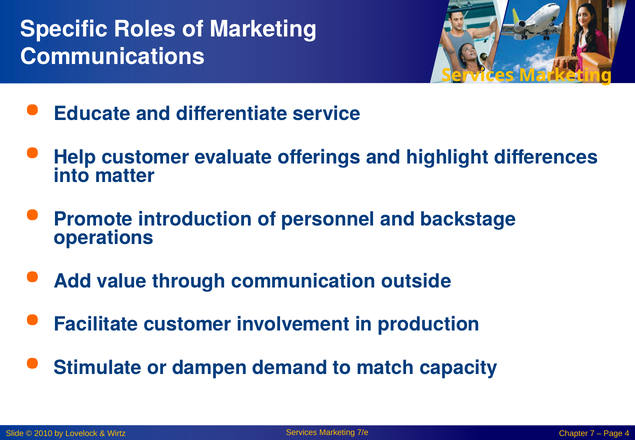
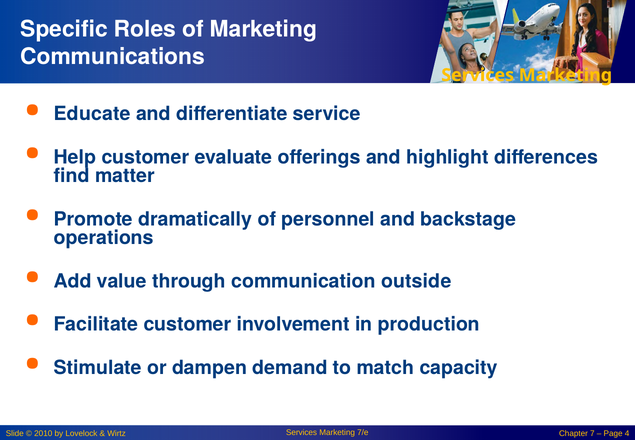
into: into -> find
introduction: introduction -> dramatically
